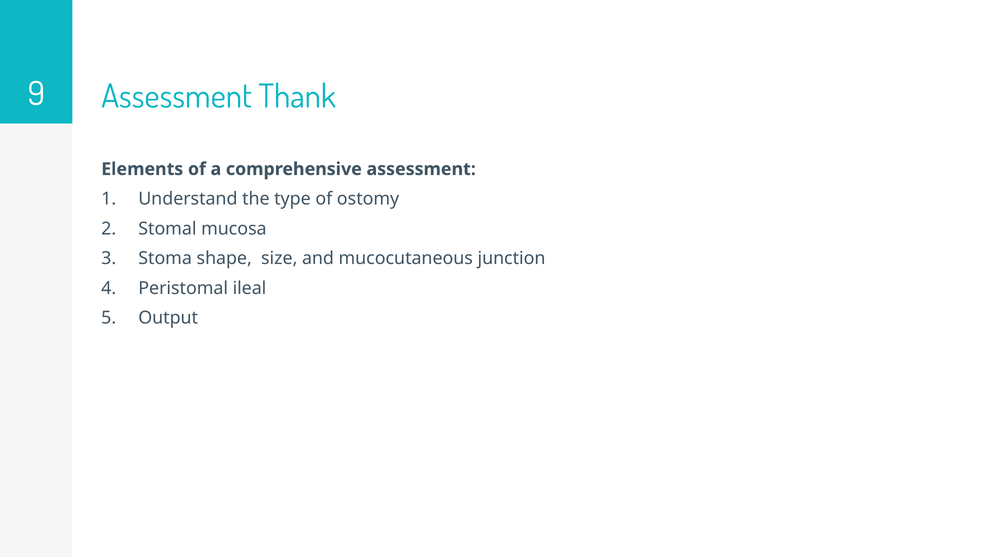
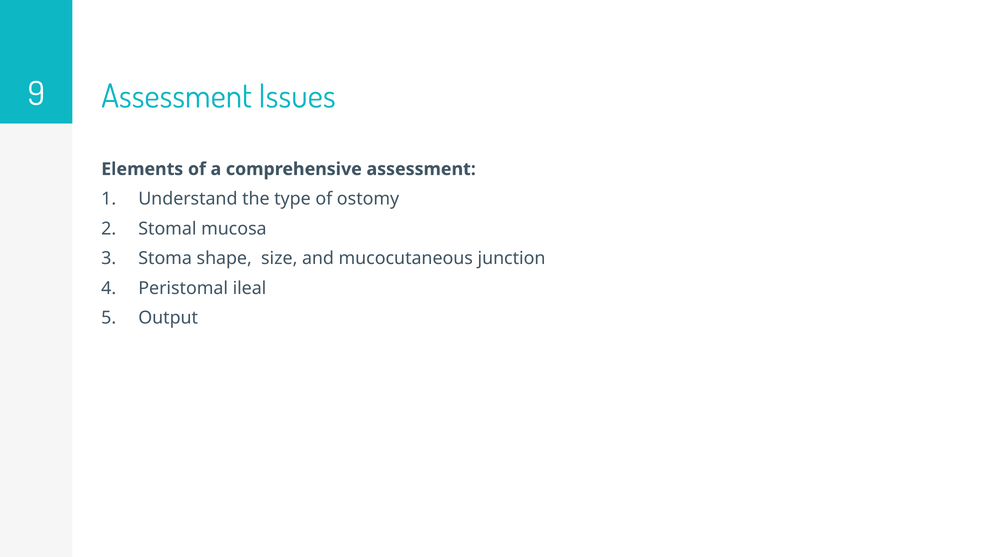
Thank: Thank -> Issues
